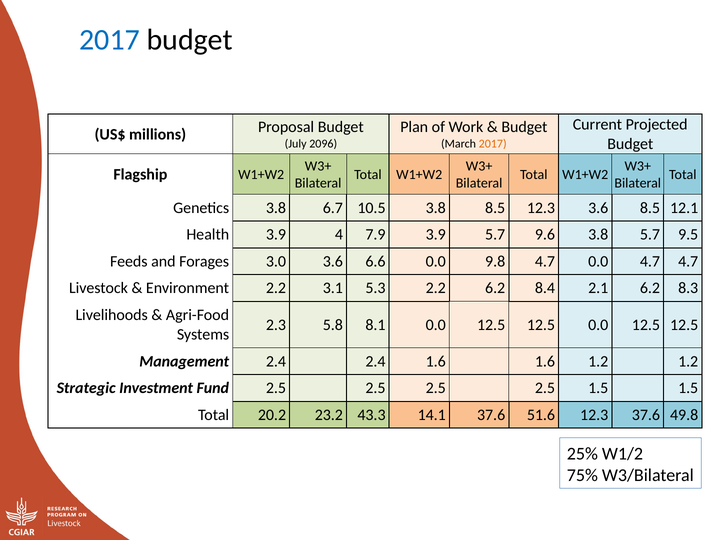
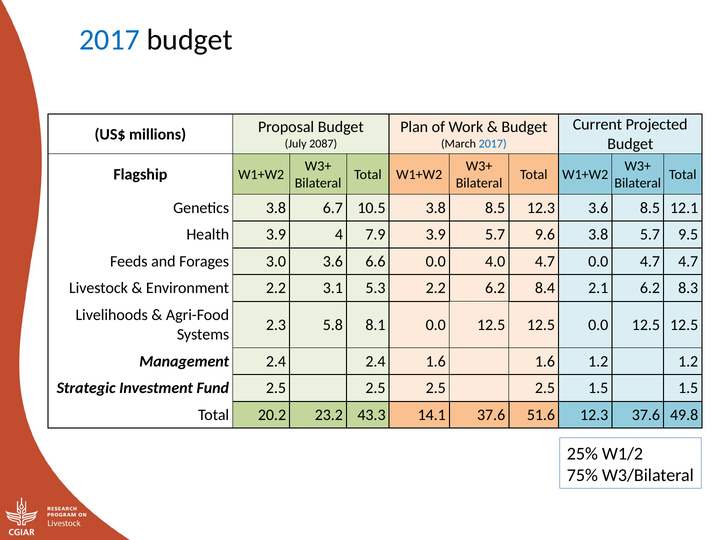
2096: 2096 -> 2087
2017 at (493, 144) colour: orange -> blue
9.8: 9.8 -> 4.0
